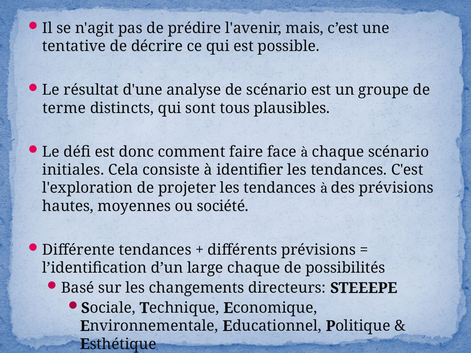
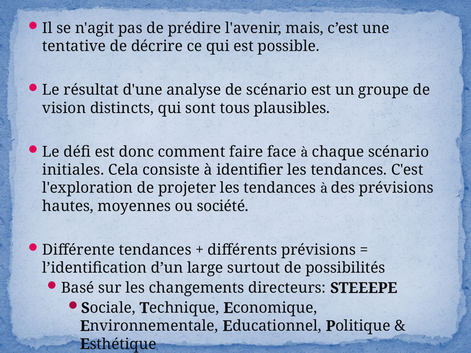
terme: terme -> vision
large chaque: chaque -> surtout
